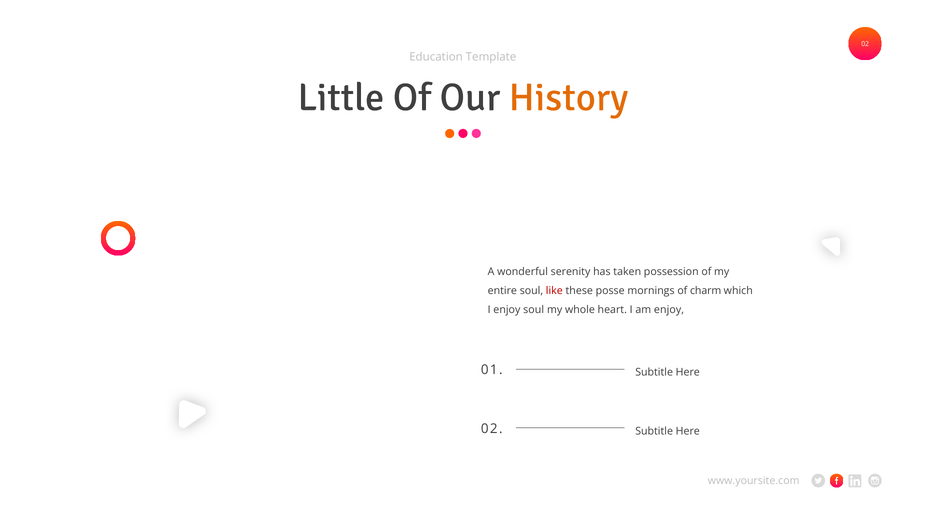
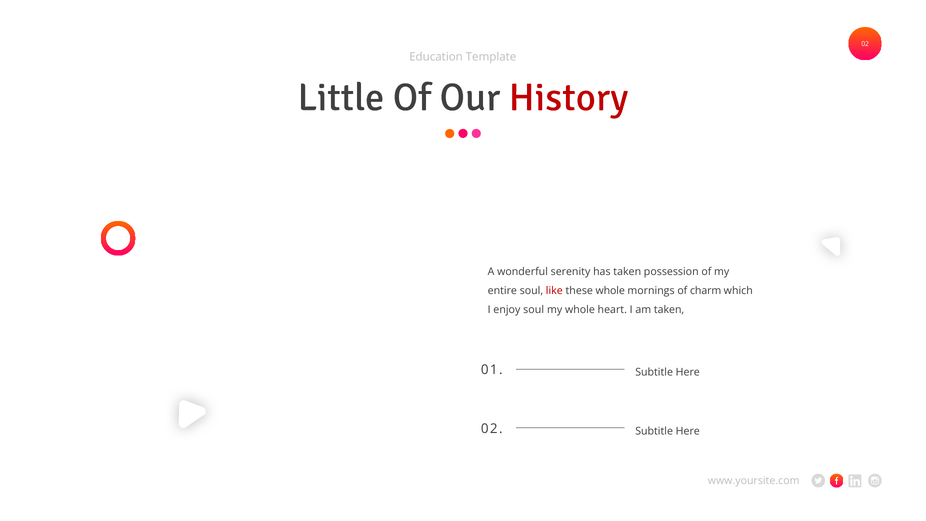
History colour: orange -> red
these posse: posse -> whole
am enjoy: enjoy -> taken
